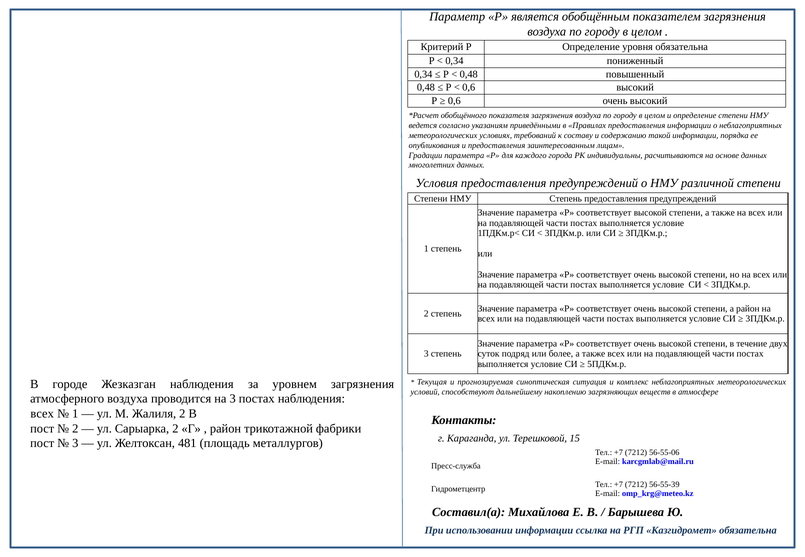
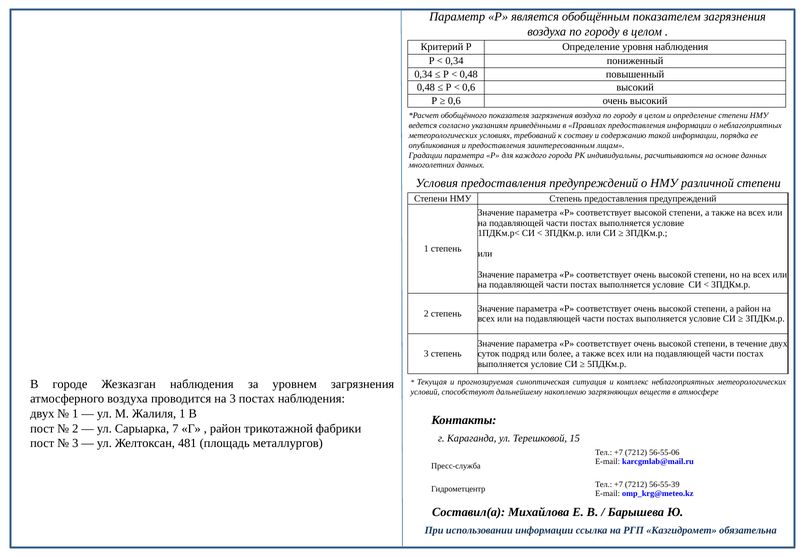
уровня обязательна: обязательна -> наблюдения
всех at (42, 414): всех -> двух
Жалиля 2: 2 -> 1
Сарыарка 2: 2 -> 7
